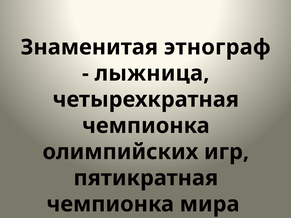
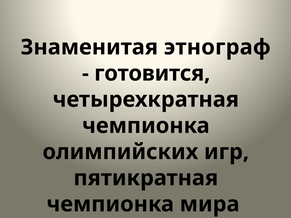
лыжница: лыжница -> готовится
